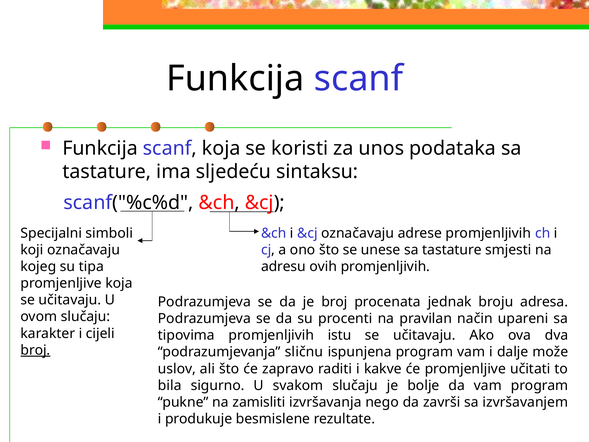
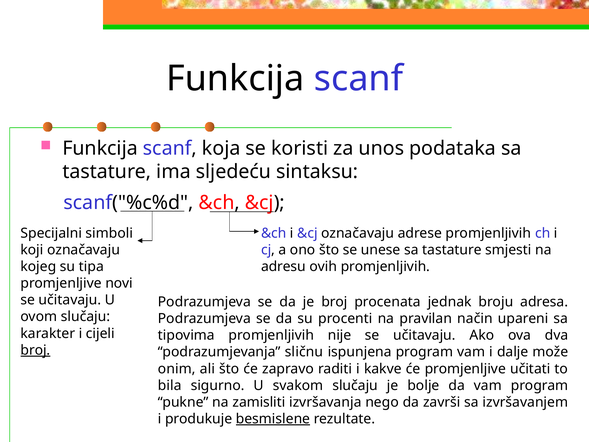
promjenljive koja: koja -> novi
istu: istu -> nije
uslov: uslov -> onim
besmislene underline: none -> present
